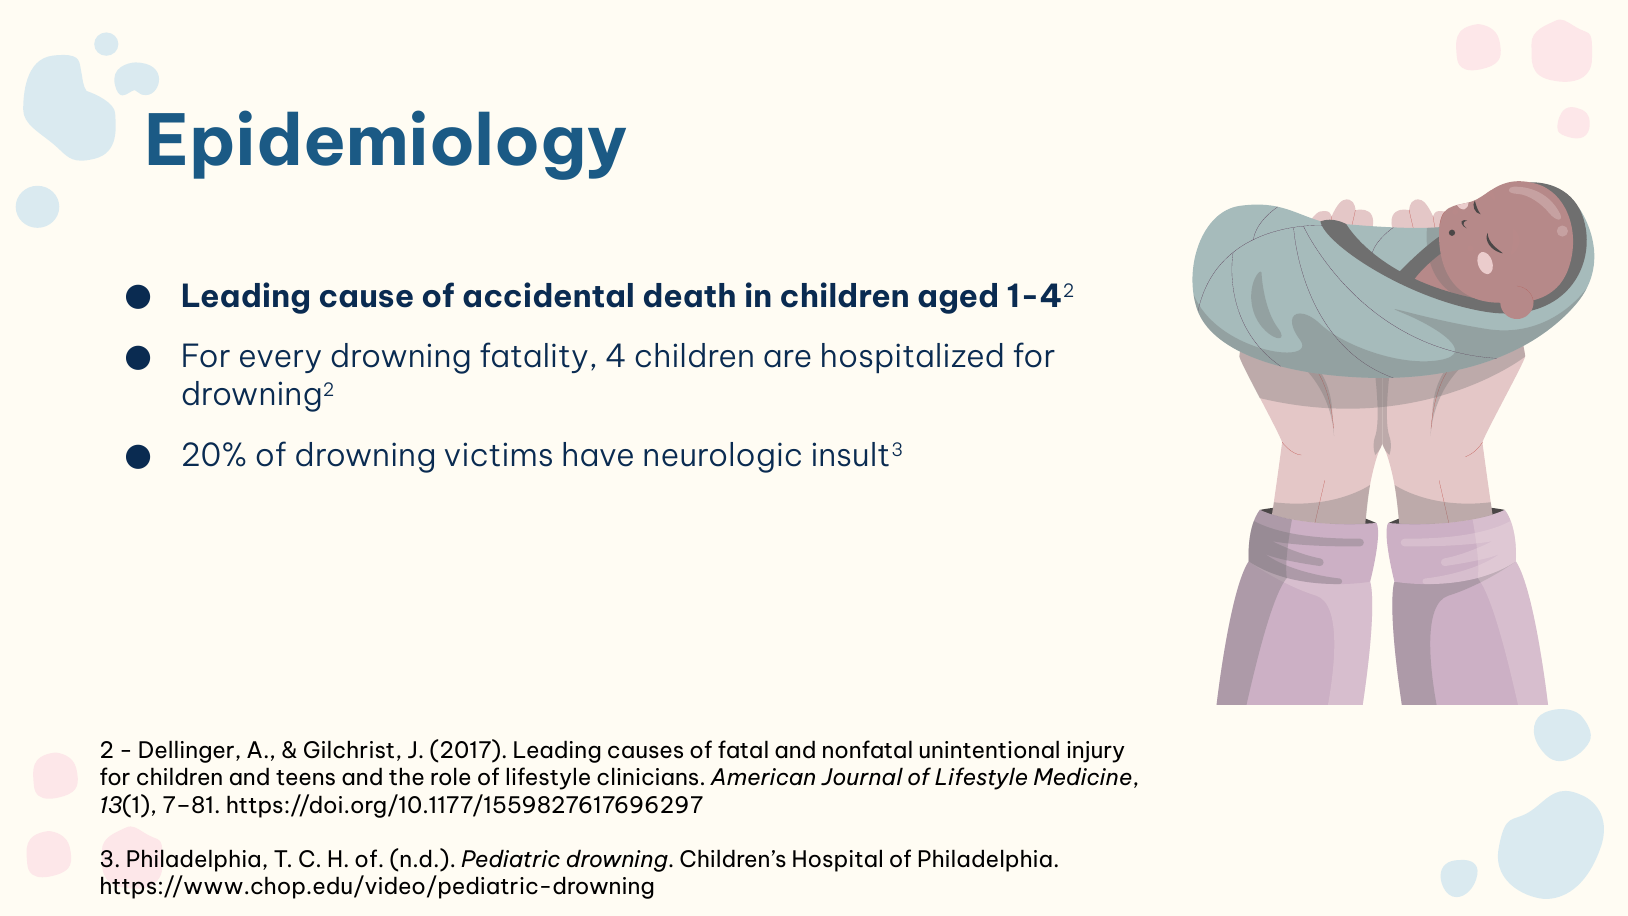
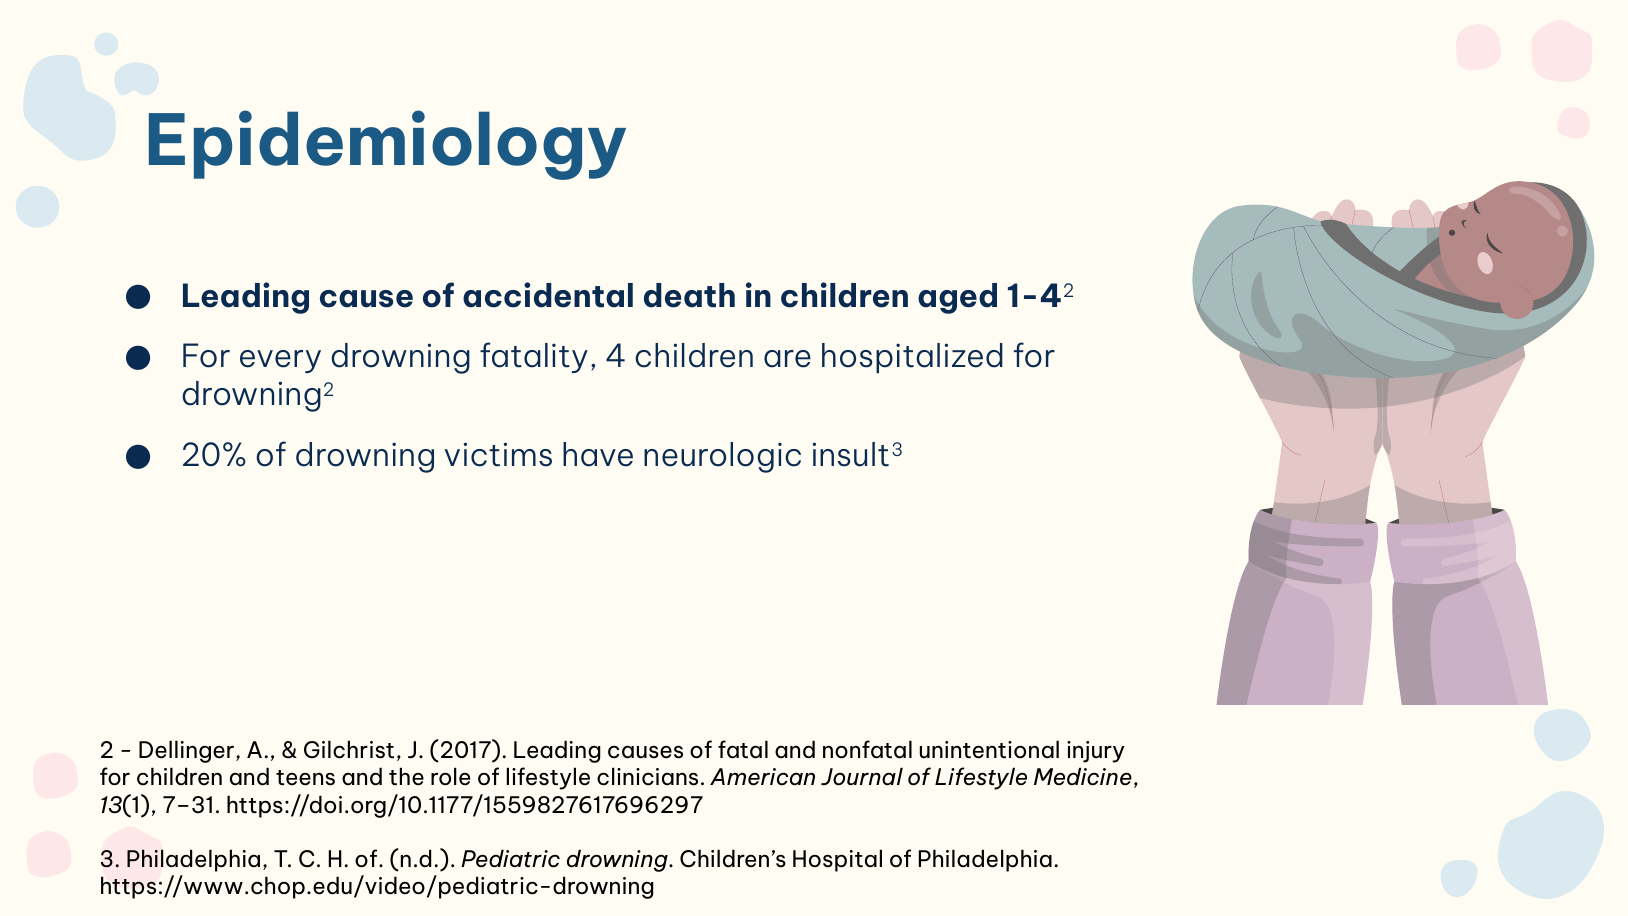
7–81: 7–81 -> 7–31
